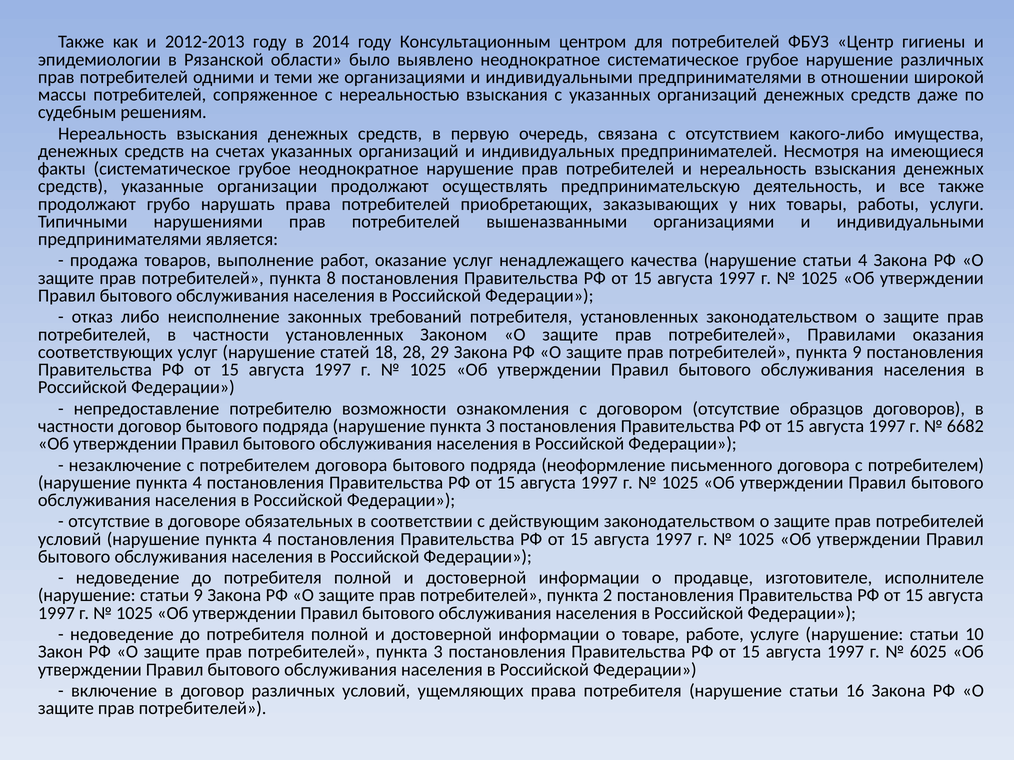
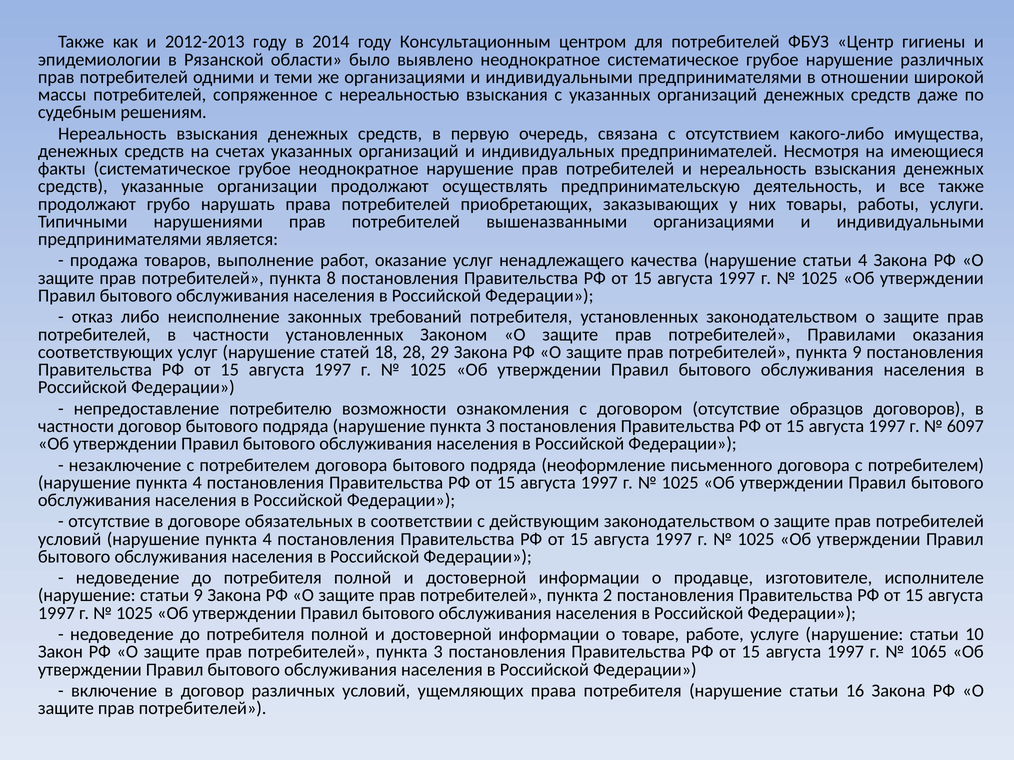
6682: 6682 -> 6097
6025: 6025 -> 1065
